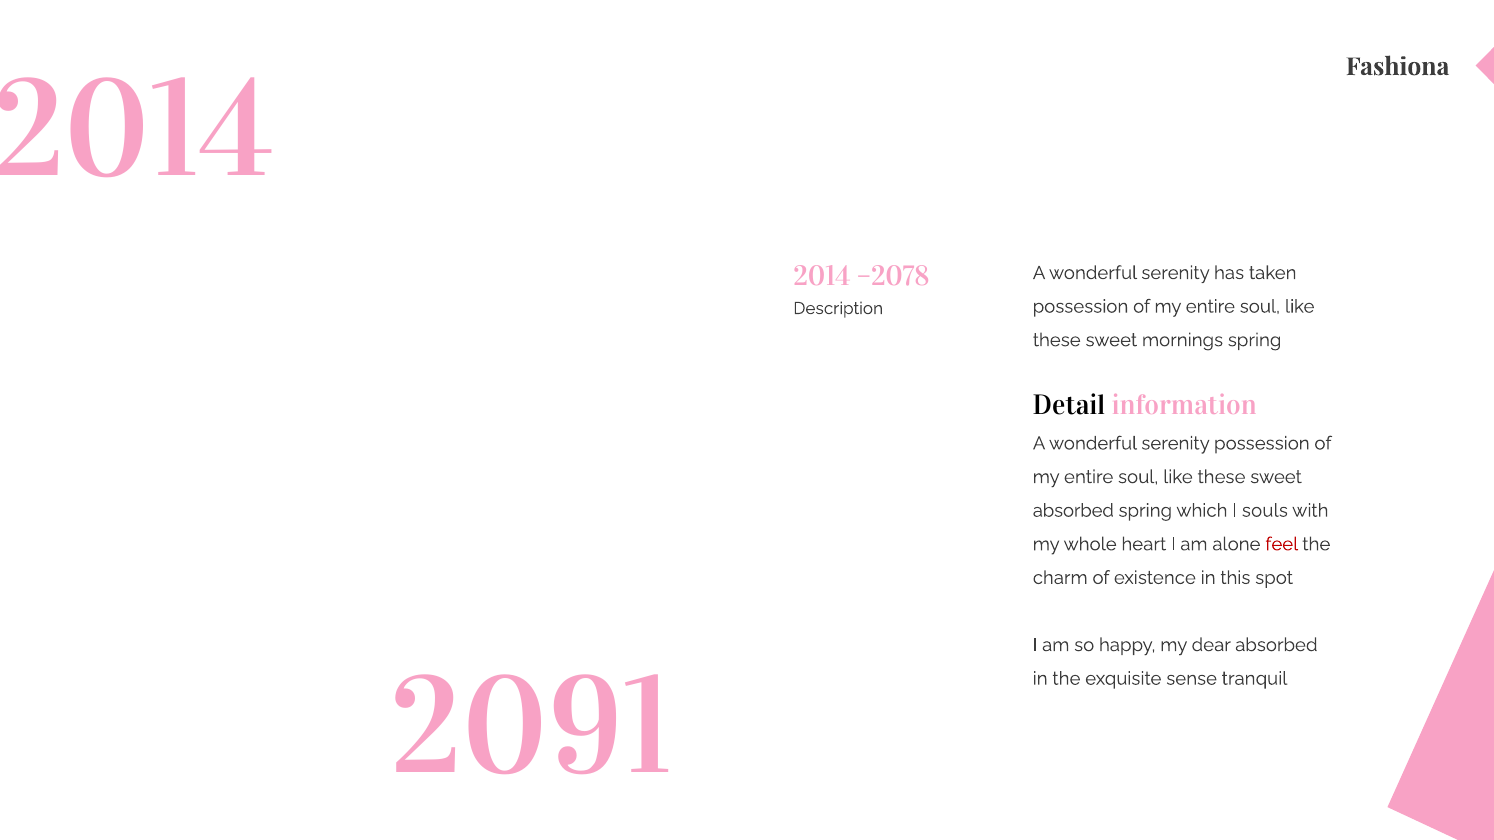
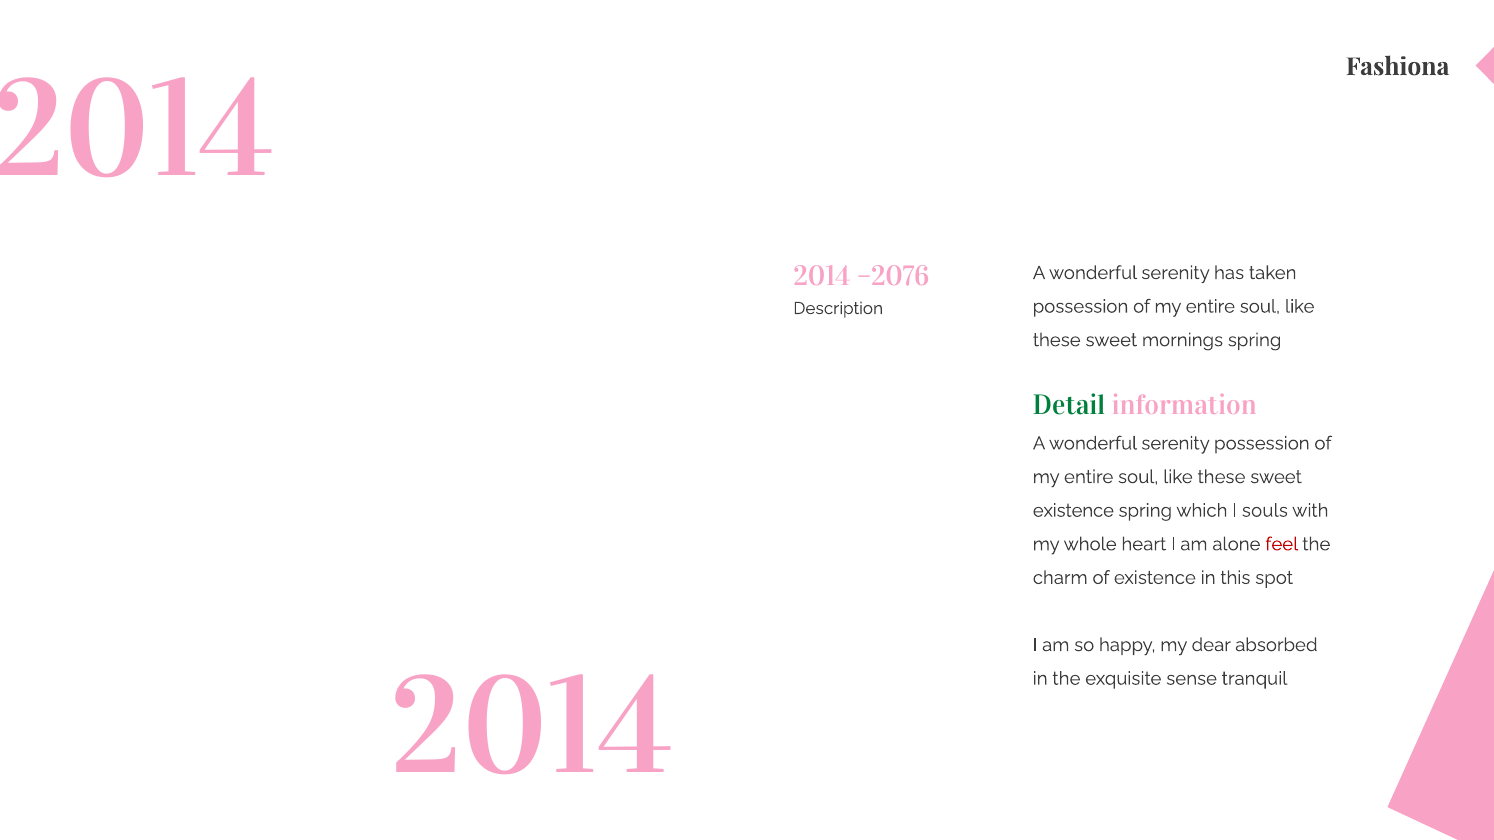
–2078: –2078 -> –2076
Detail colour: black -> green
absorbed at (1073, 511): absorbed -> existence
2091 at (532, 728): 2091 -> 2014
